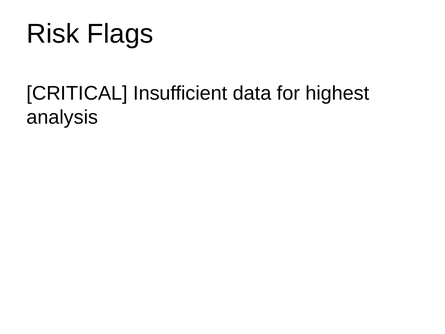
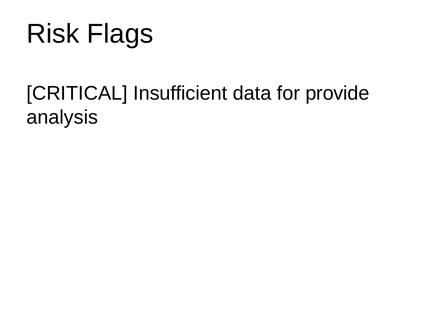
highest: highest -> provide
